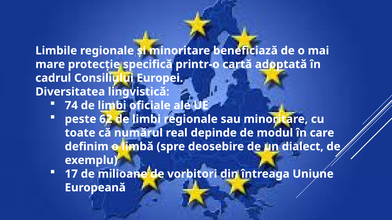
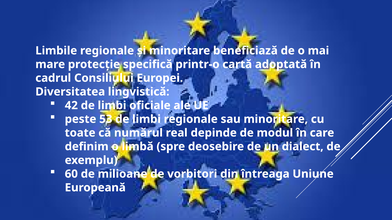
74: 74 -> 42
62: 62 -> 53
17: 17 -> 60
